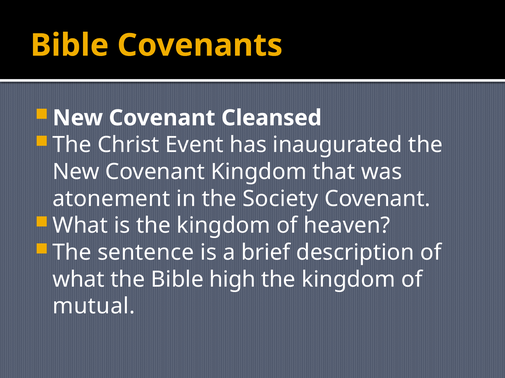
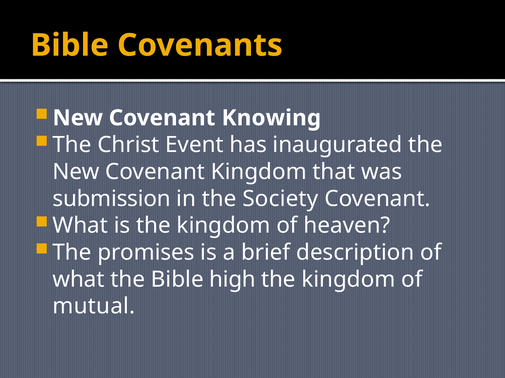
Cleansed: Cleansed -> Knowing
atonement: atonement -> submission
sentence: sentence -> promises
